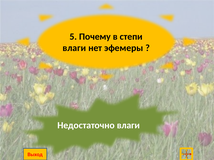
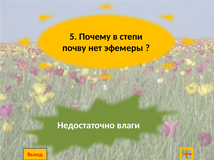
влаги at (74, 48): влаги -> почву
